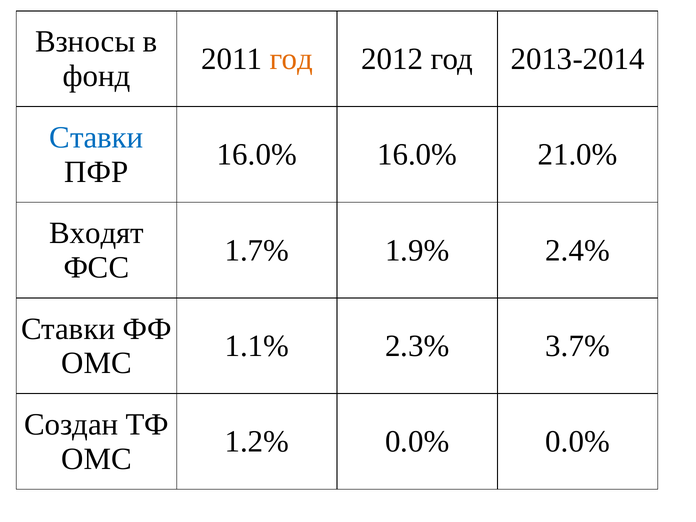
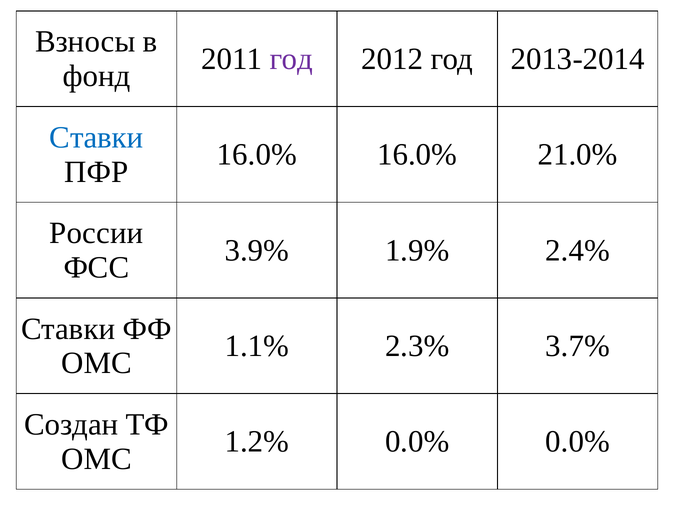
год at (291, 59) colour: orange -> purple
Входят: Входят -> России
1.7%: 1.7% -> 3.9%
